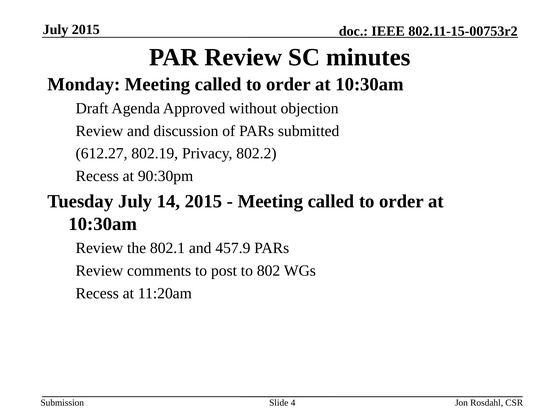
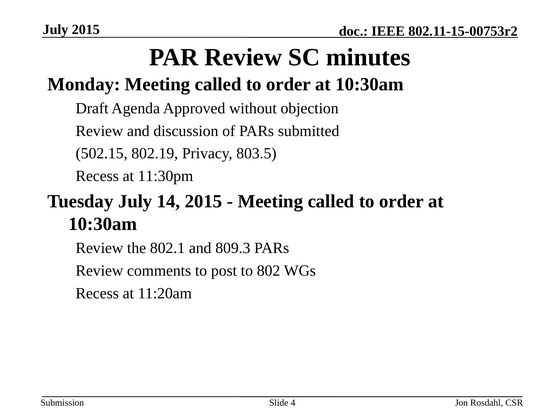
612.27: 612.27 -> 502.15
802.2: 802.2 -> 803.5
90:30pm: 90:30pm -> 11:30pm
457.9: 457.9 -> 809.3
